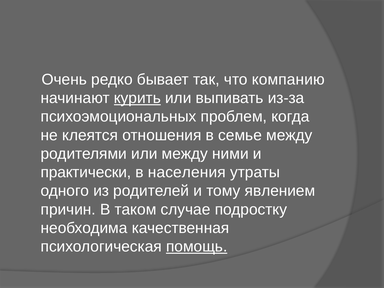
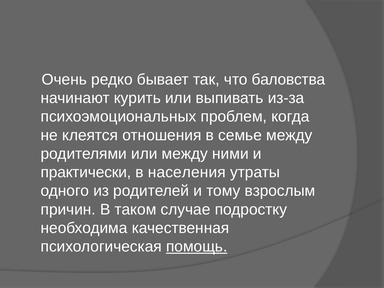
компанию: компанию -> баловства
курить underline: present -> none
явлением: явлением -> взрослым
